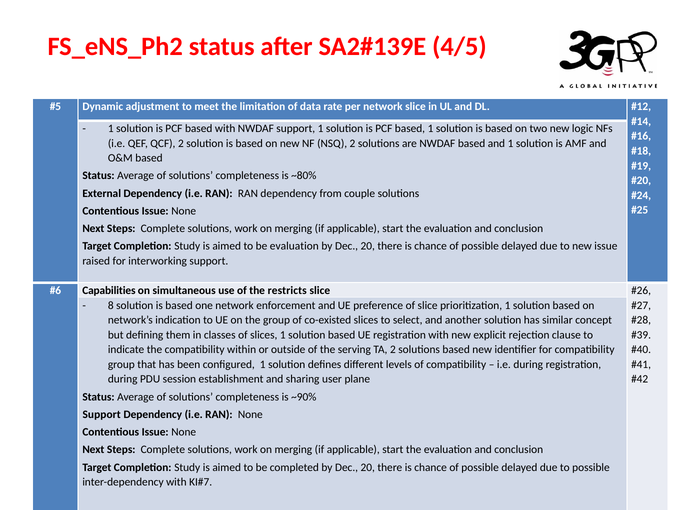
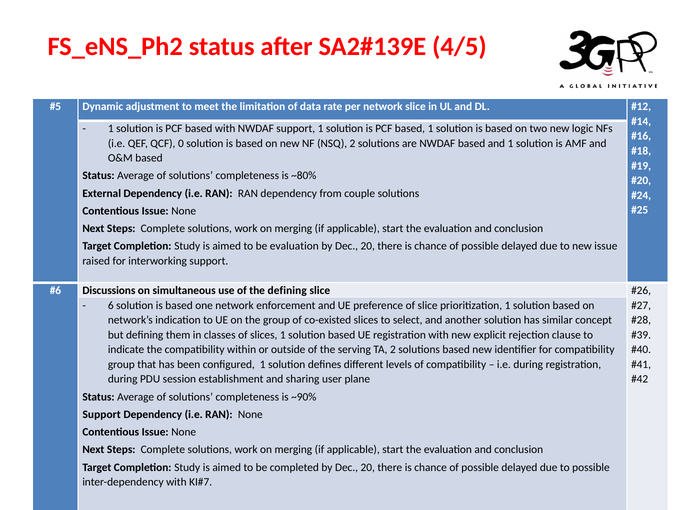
QCF 2: 2 -> 0
Capabilities: Capabilities -> Discussions
the restricts: restricts -> defining
8: 8 -> 6
